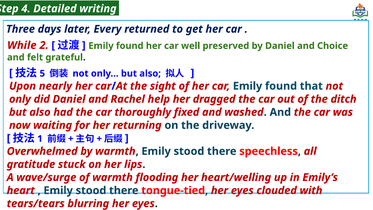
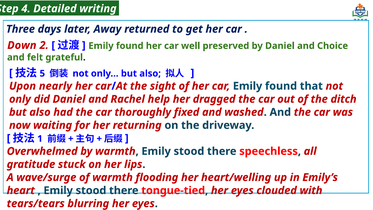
Every: Every -> Away
While: While -> Down
